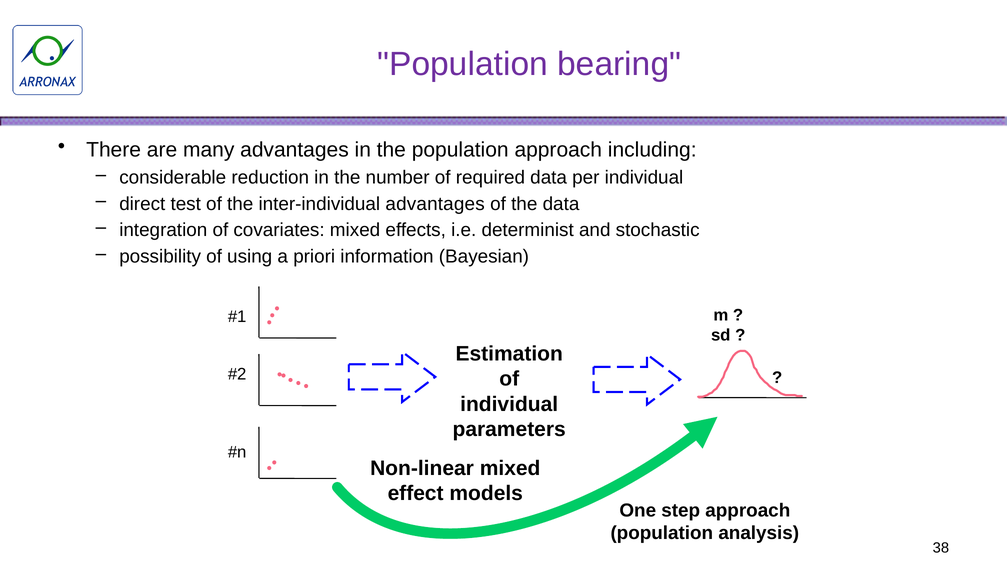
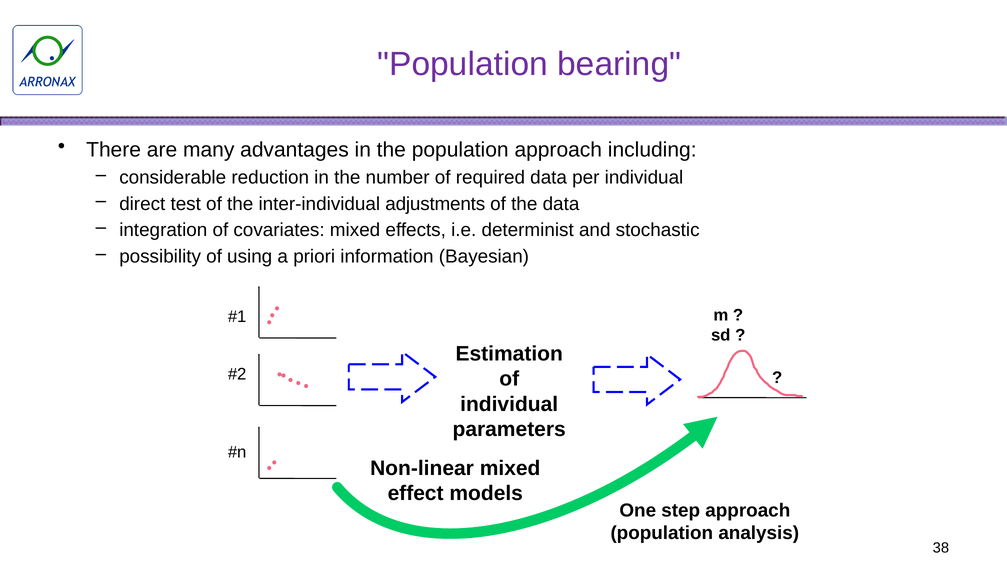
inter-individual advantages: advantages -> adjustments
